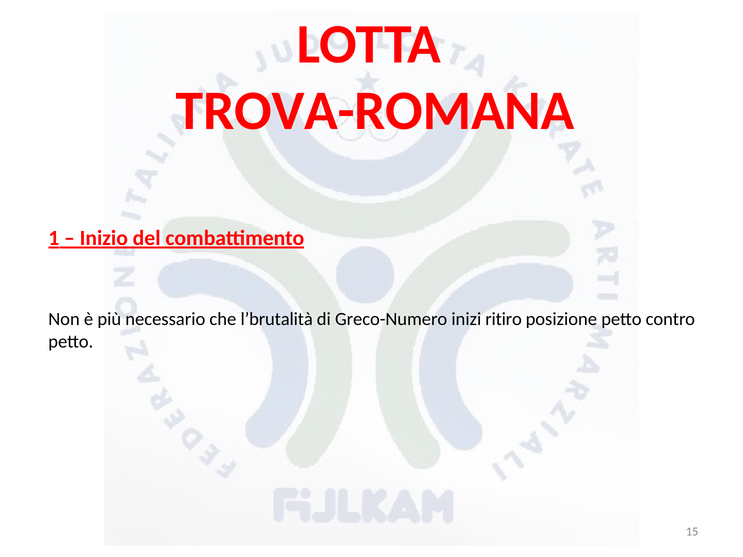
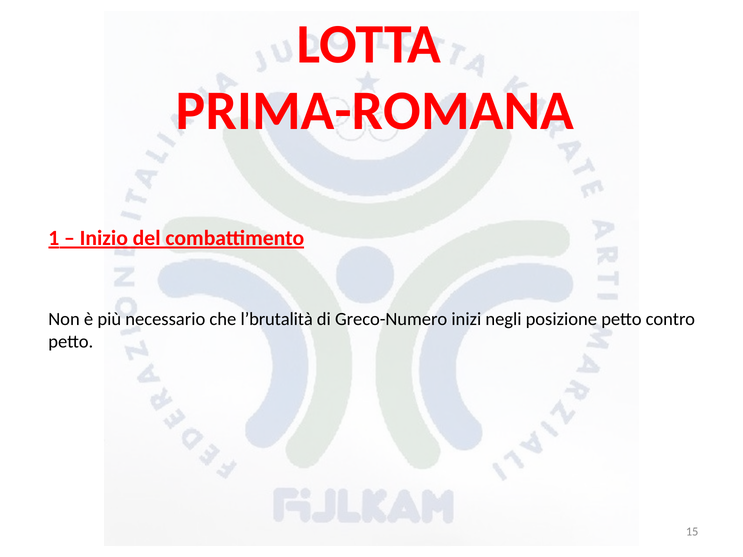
TROVA-ROMANA: TROVA-ROMANA -> PRIMA-ROMANA
ritiro: ritiro -> negli
